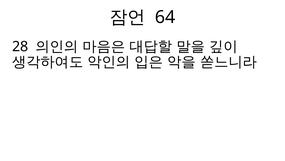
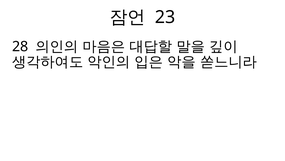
64: 64 -> 23
